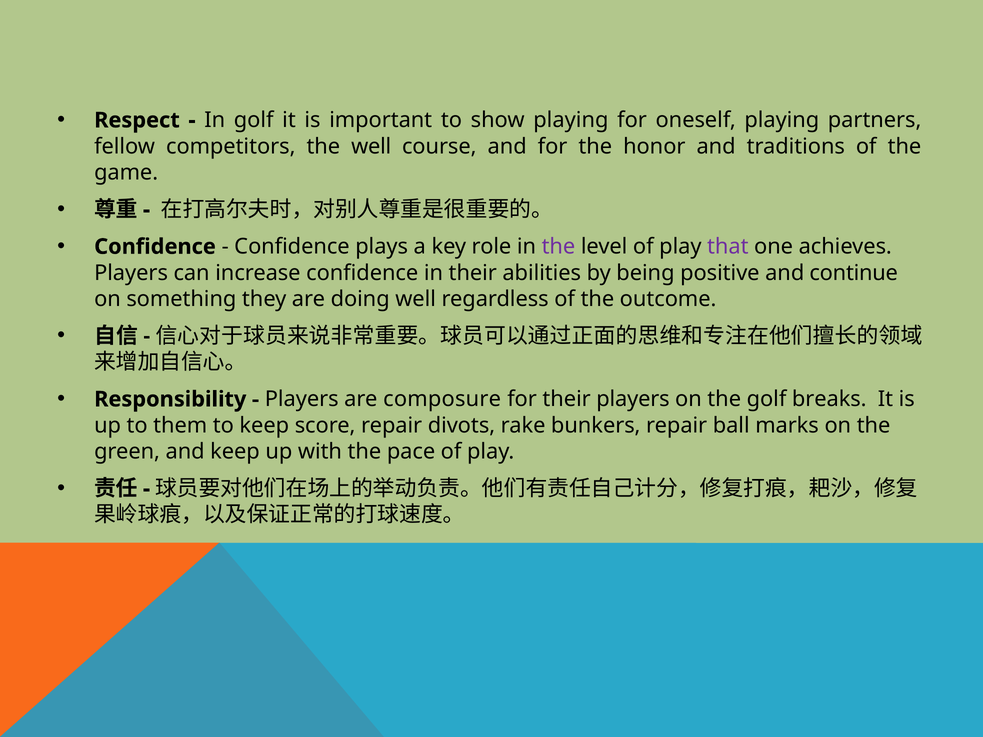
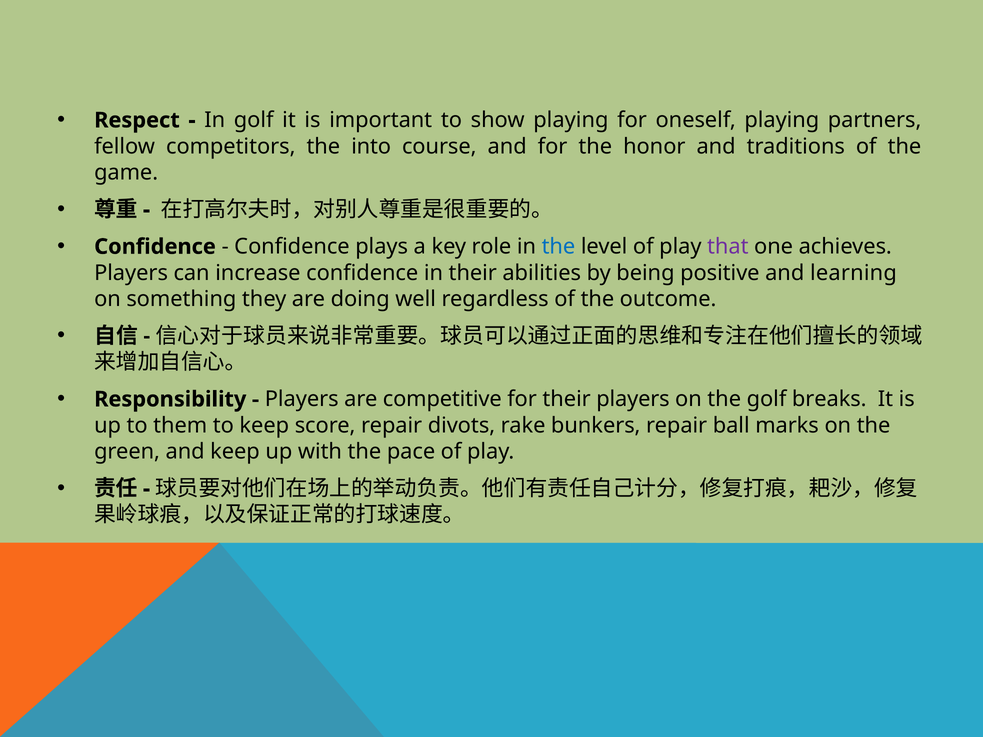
the well: well -> into
the at (558, 247) colour: purple -> blue
continue: continue -> learning
composure: composure -> competitive
